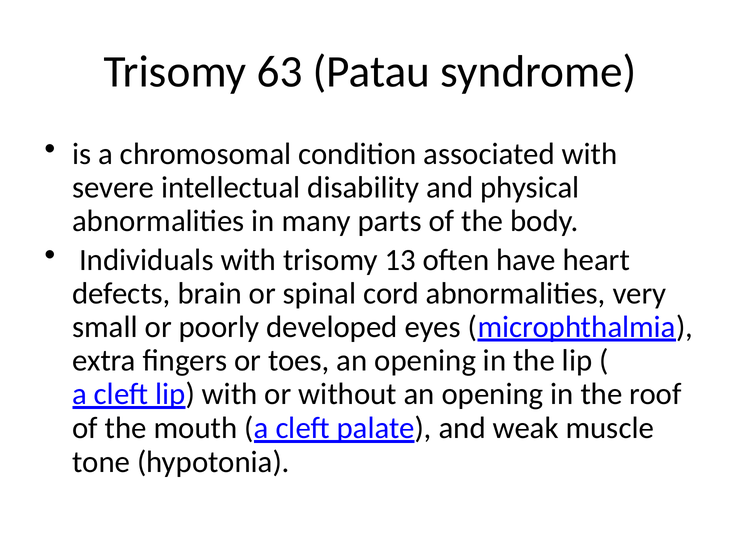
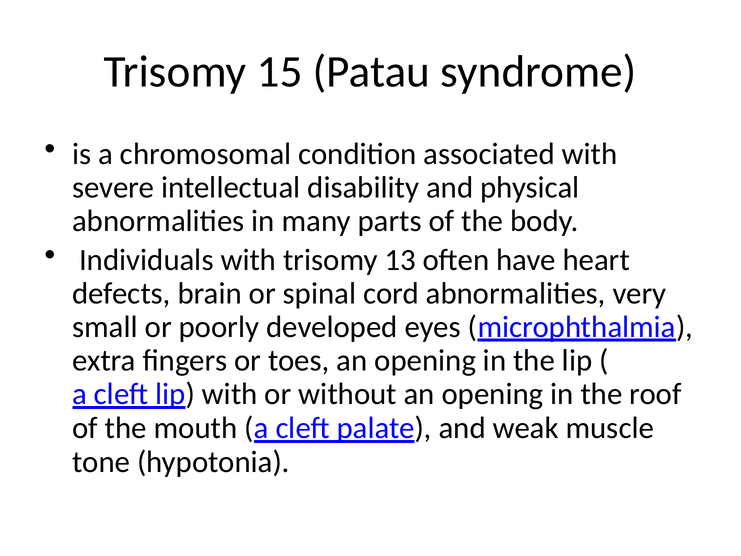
63: 63 -> 15
